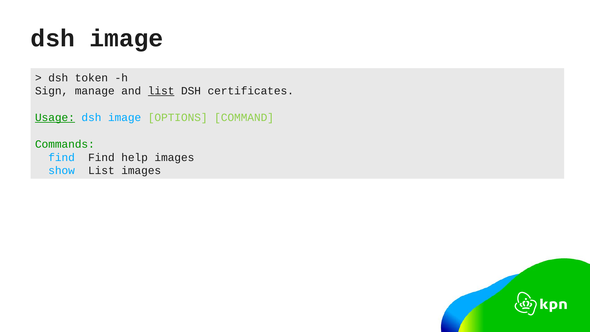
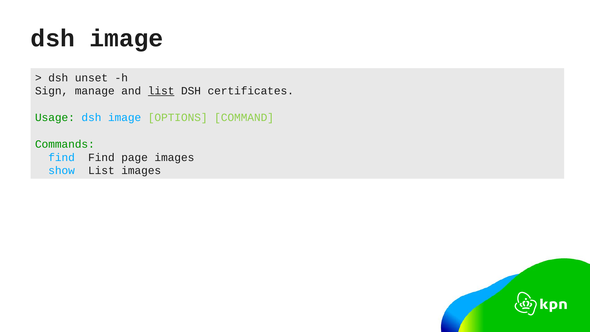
token: token -> unset
Usage underline: present -> none
help: help -> page
